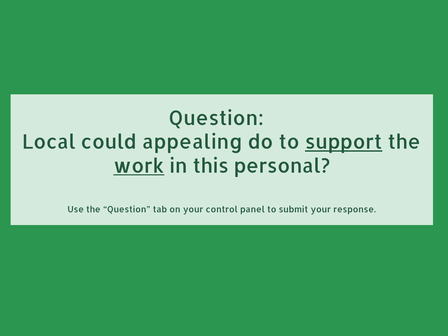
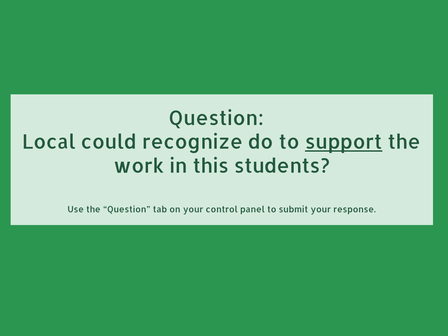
appealing: appealing -> recognize
work underline: present -> none
personal: personal -> students
